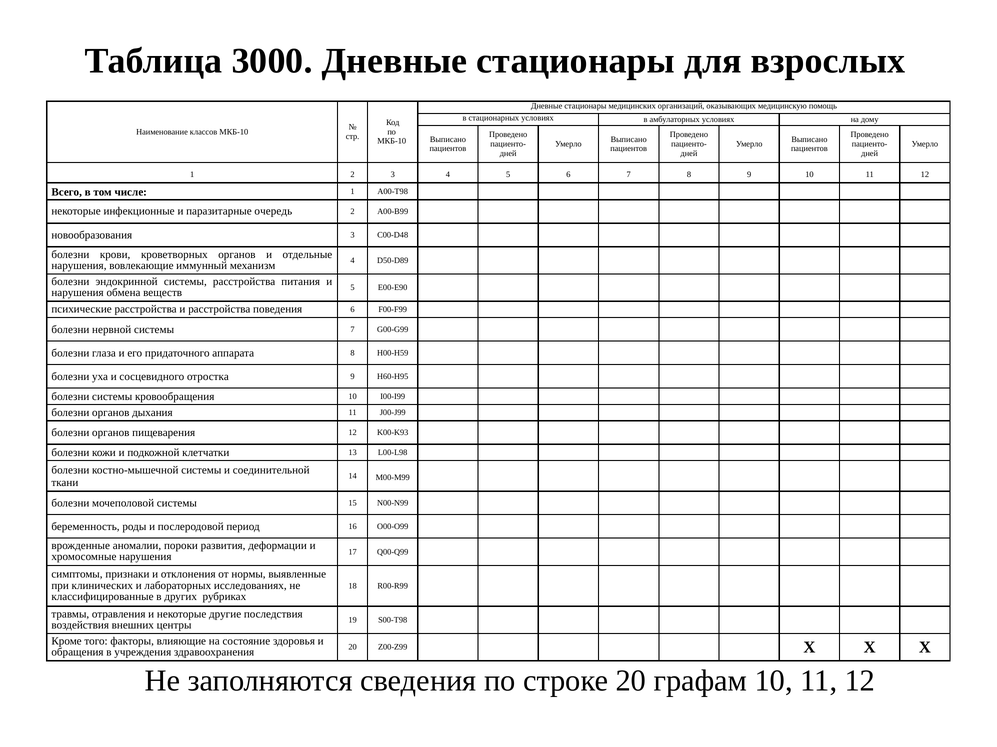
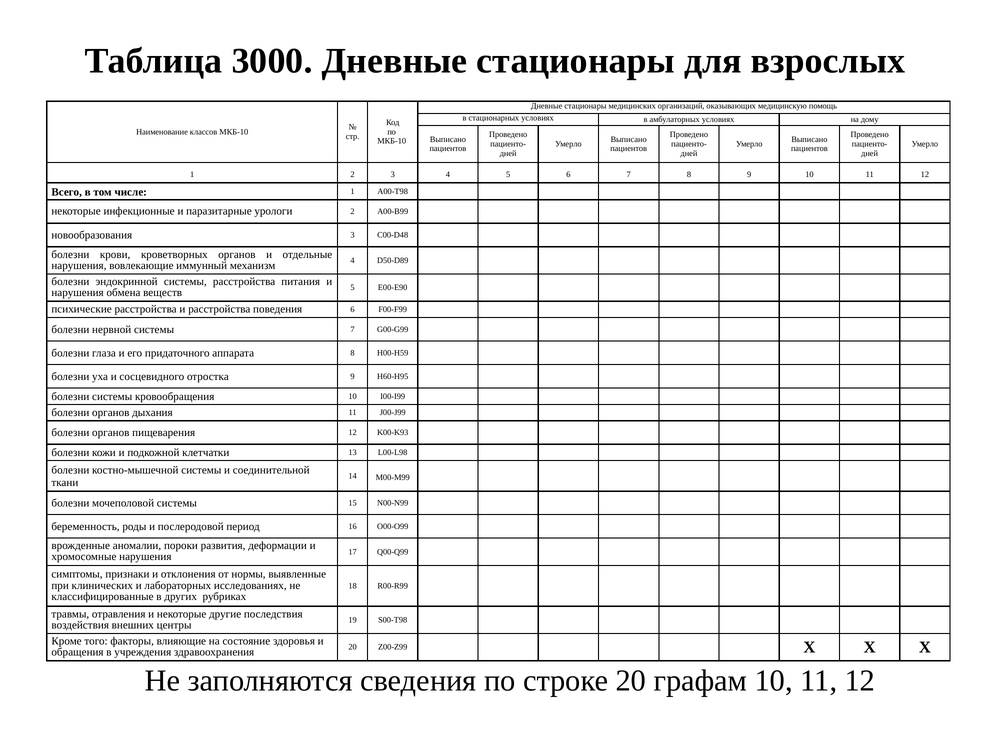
очередь: очередь -> урологи
